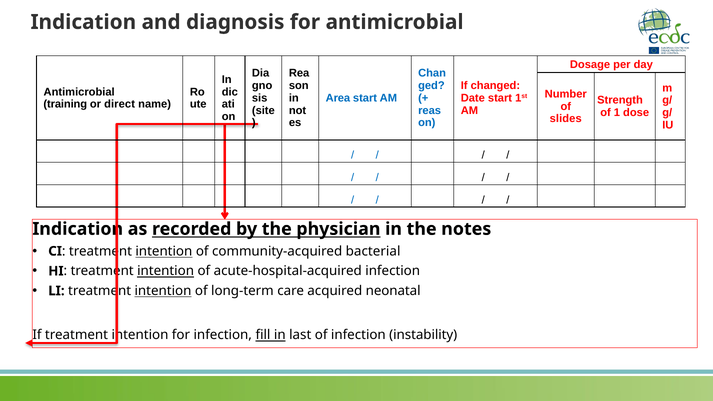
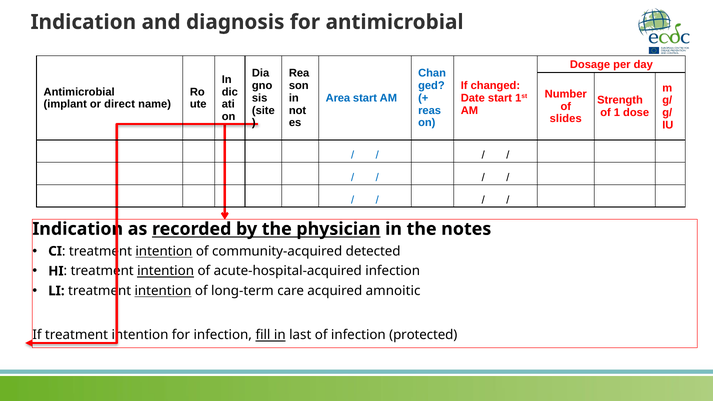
training: training -> implant
bacterial: bacterial -> detected
neonatal: neonatal -> amnoitic
instability: instability -> protected
